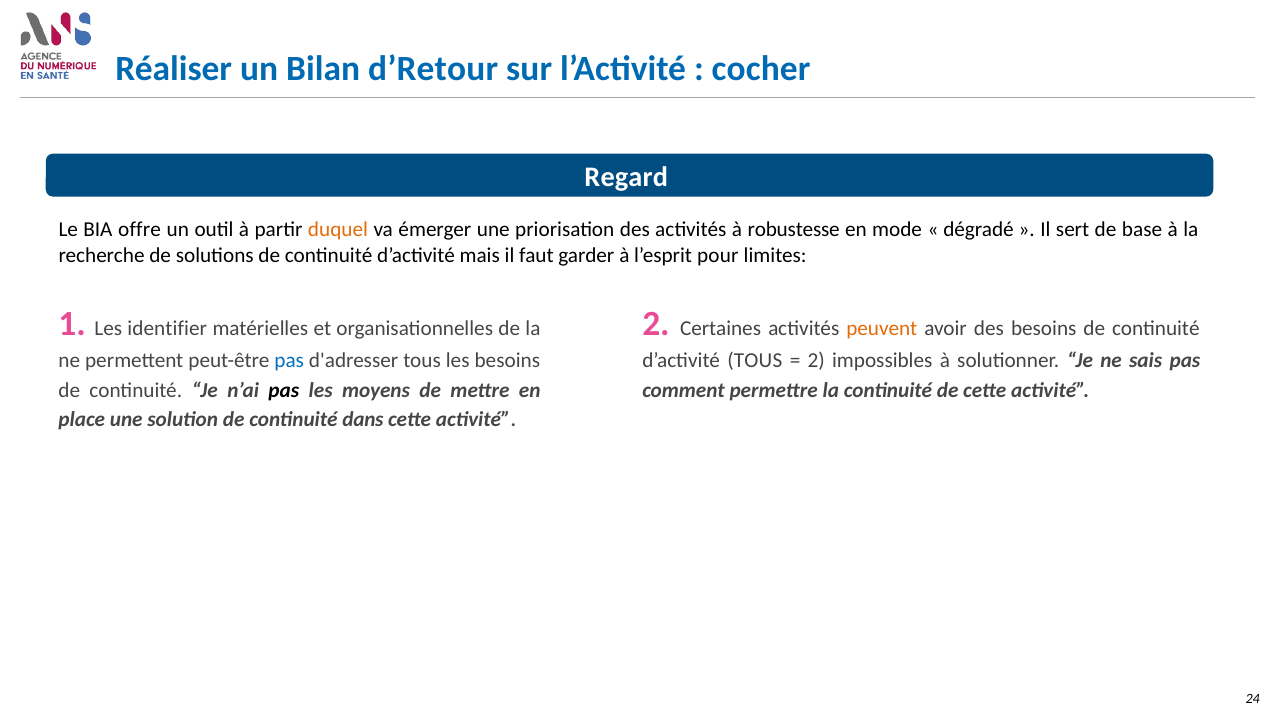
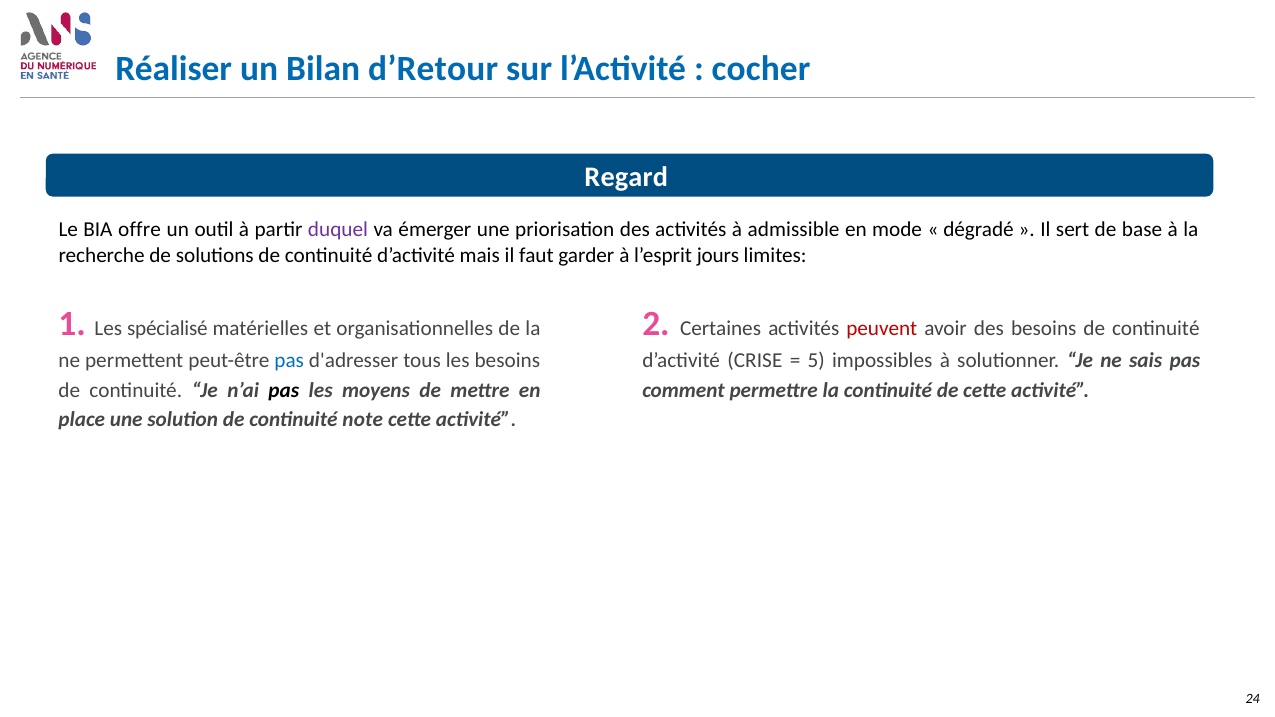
duquel colour: orange -> purple
robustesse: robustesse -> admissible
pour: pour -> jours
peuvent colour: orange -> red
identifier: identifier -> spécialisé
d’activité TOUS: TOUS -> CRISE
2 at (816, 361): 2 -> 5
dans: dans -> note
